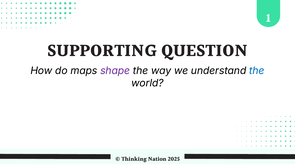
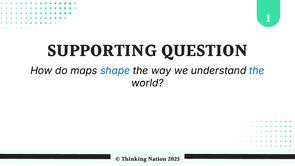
shape colour: purple -> blue
